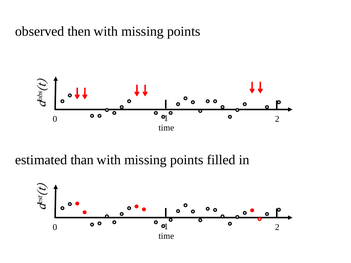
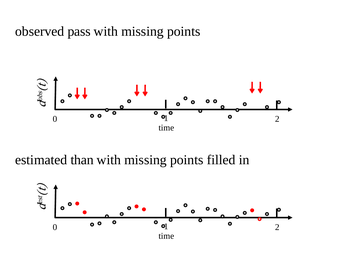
then: then -> pass
